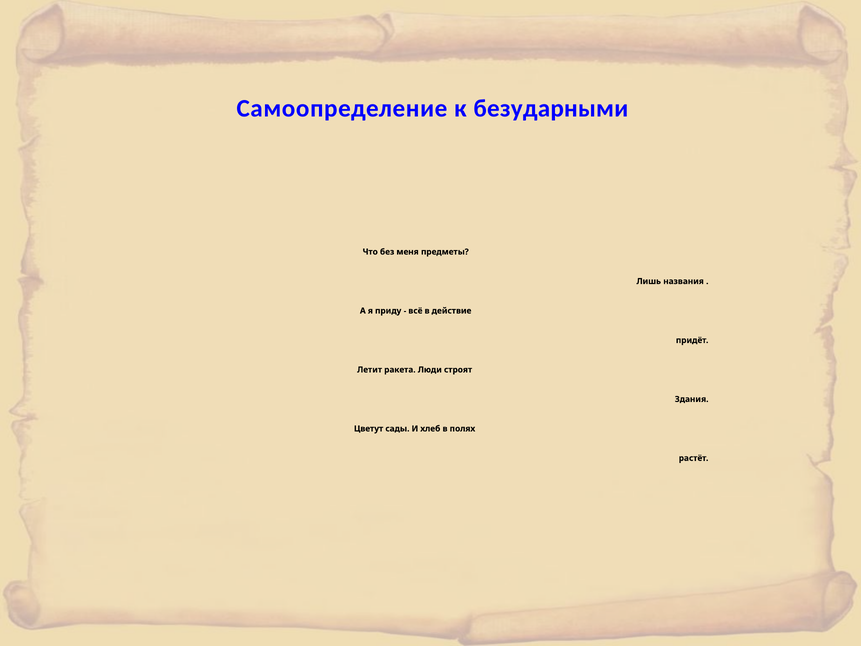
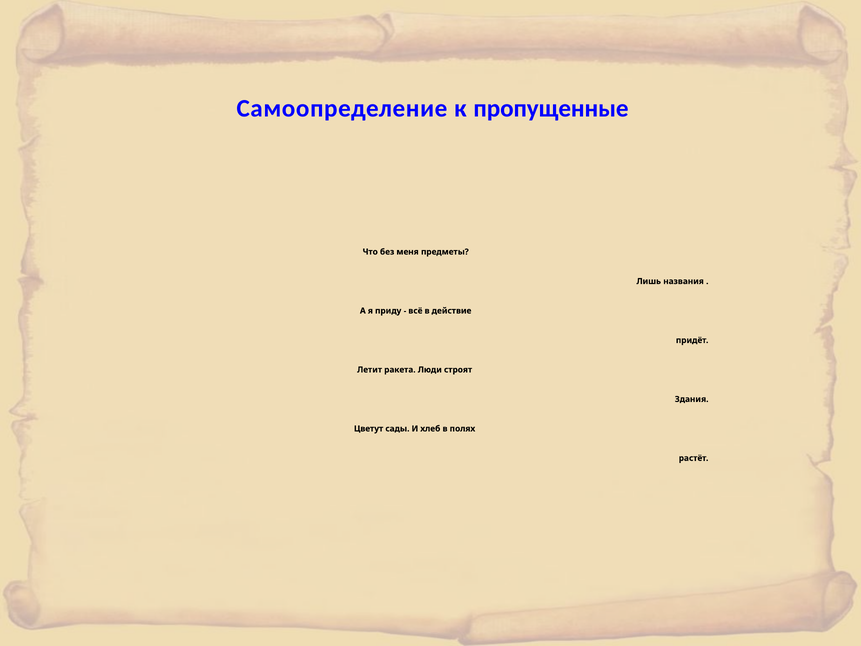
безударными: безударными -> пропущенные
